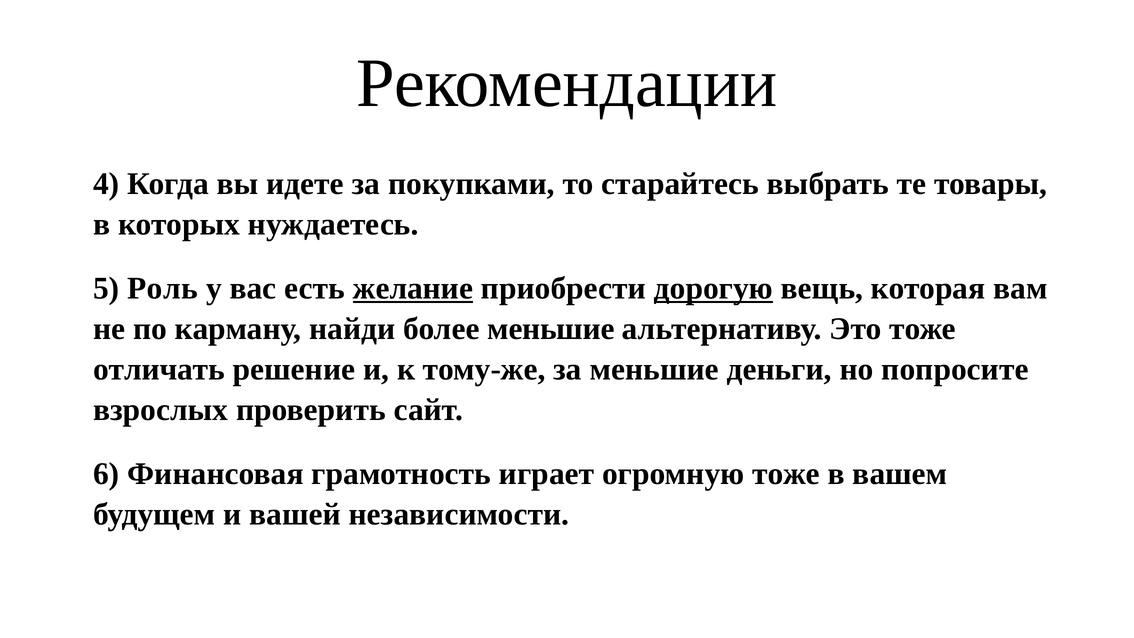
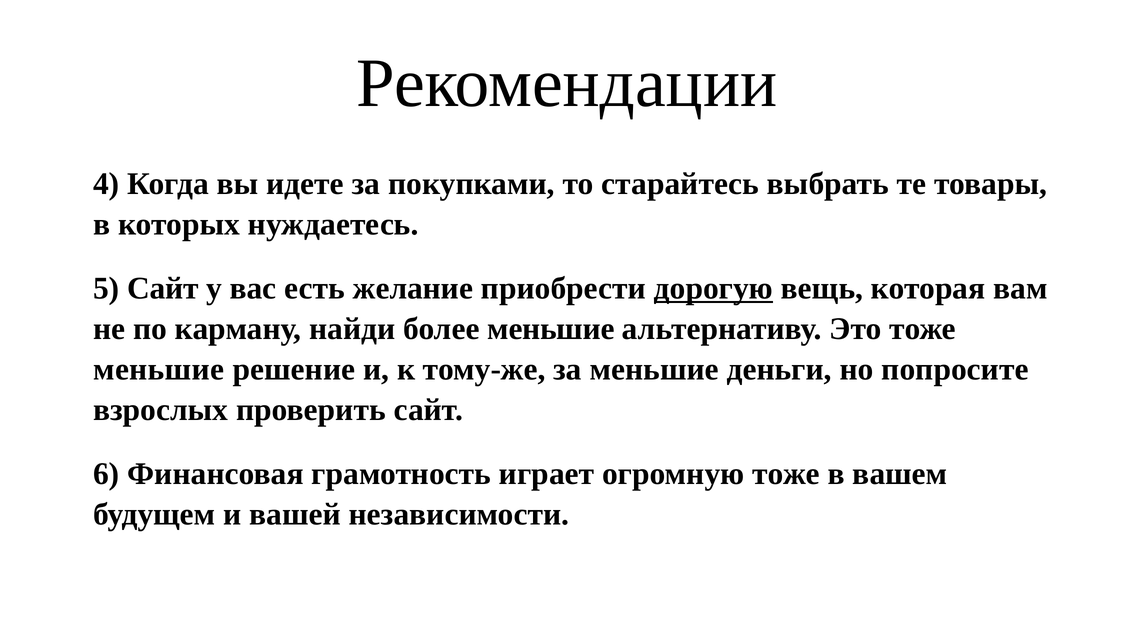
5 Роль: Роль -> Сайт
желание underline: present -> none
отличать at (159, 369): отличать -> меньшие
